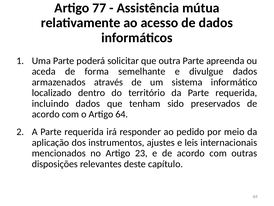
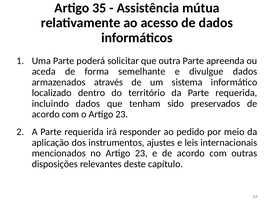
77: 77 -> 35
o Artigo 64: 64 -> 23
